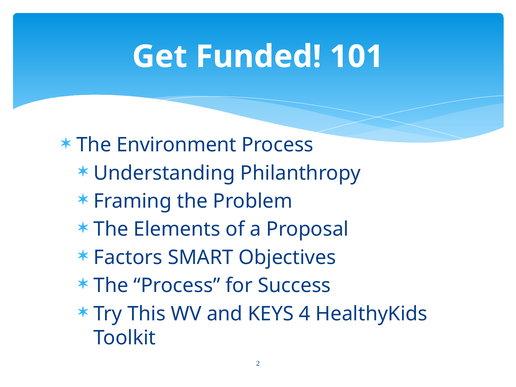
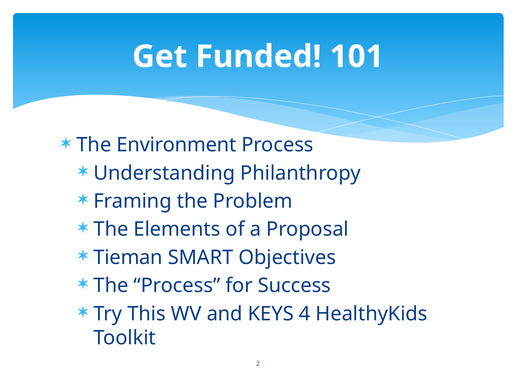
Factors: Factors -> Tieman
